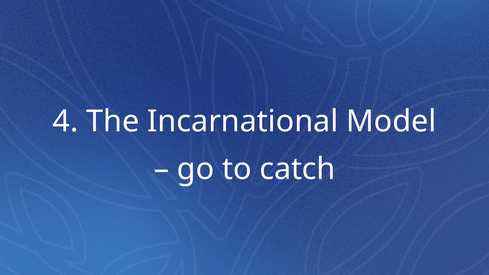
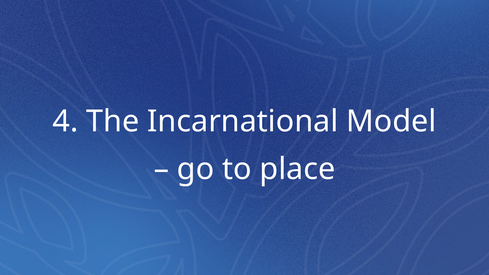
catch: catch -> place
